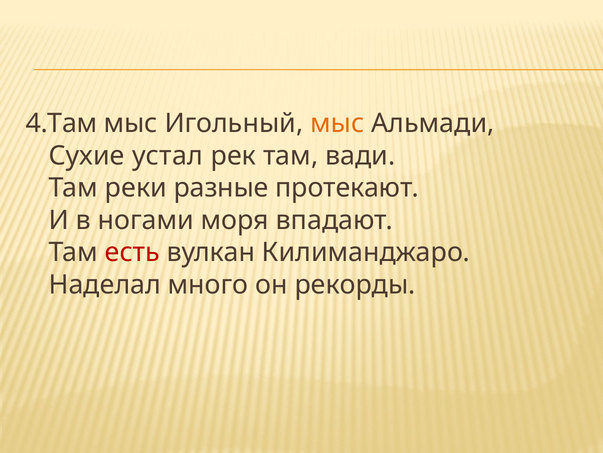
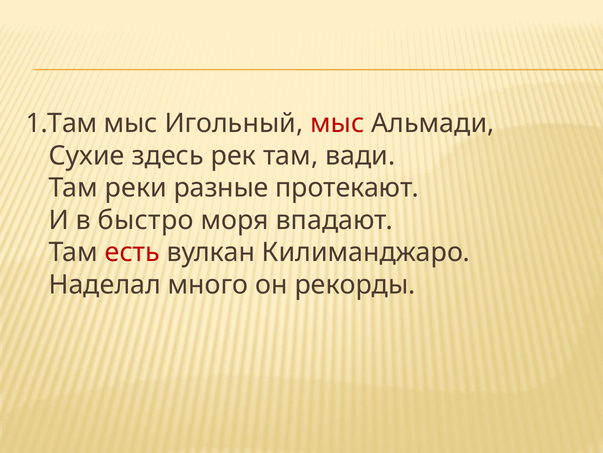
4.Там: 4.Там -> 1.Там
мыс at (337, 123) colour: orange -> red
устал: устал -> здесь
ногами: ногами -> быстро
